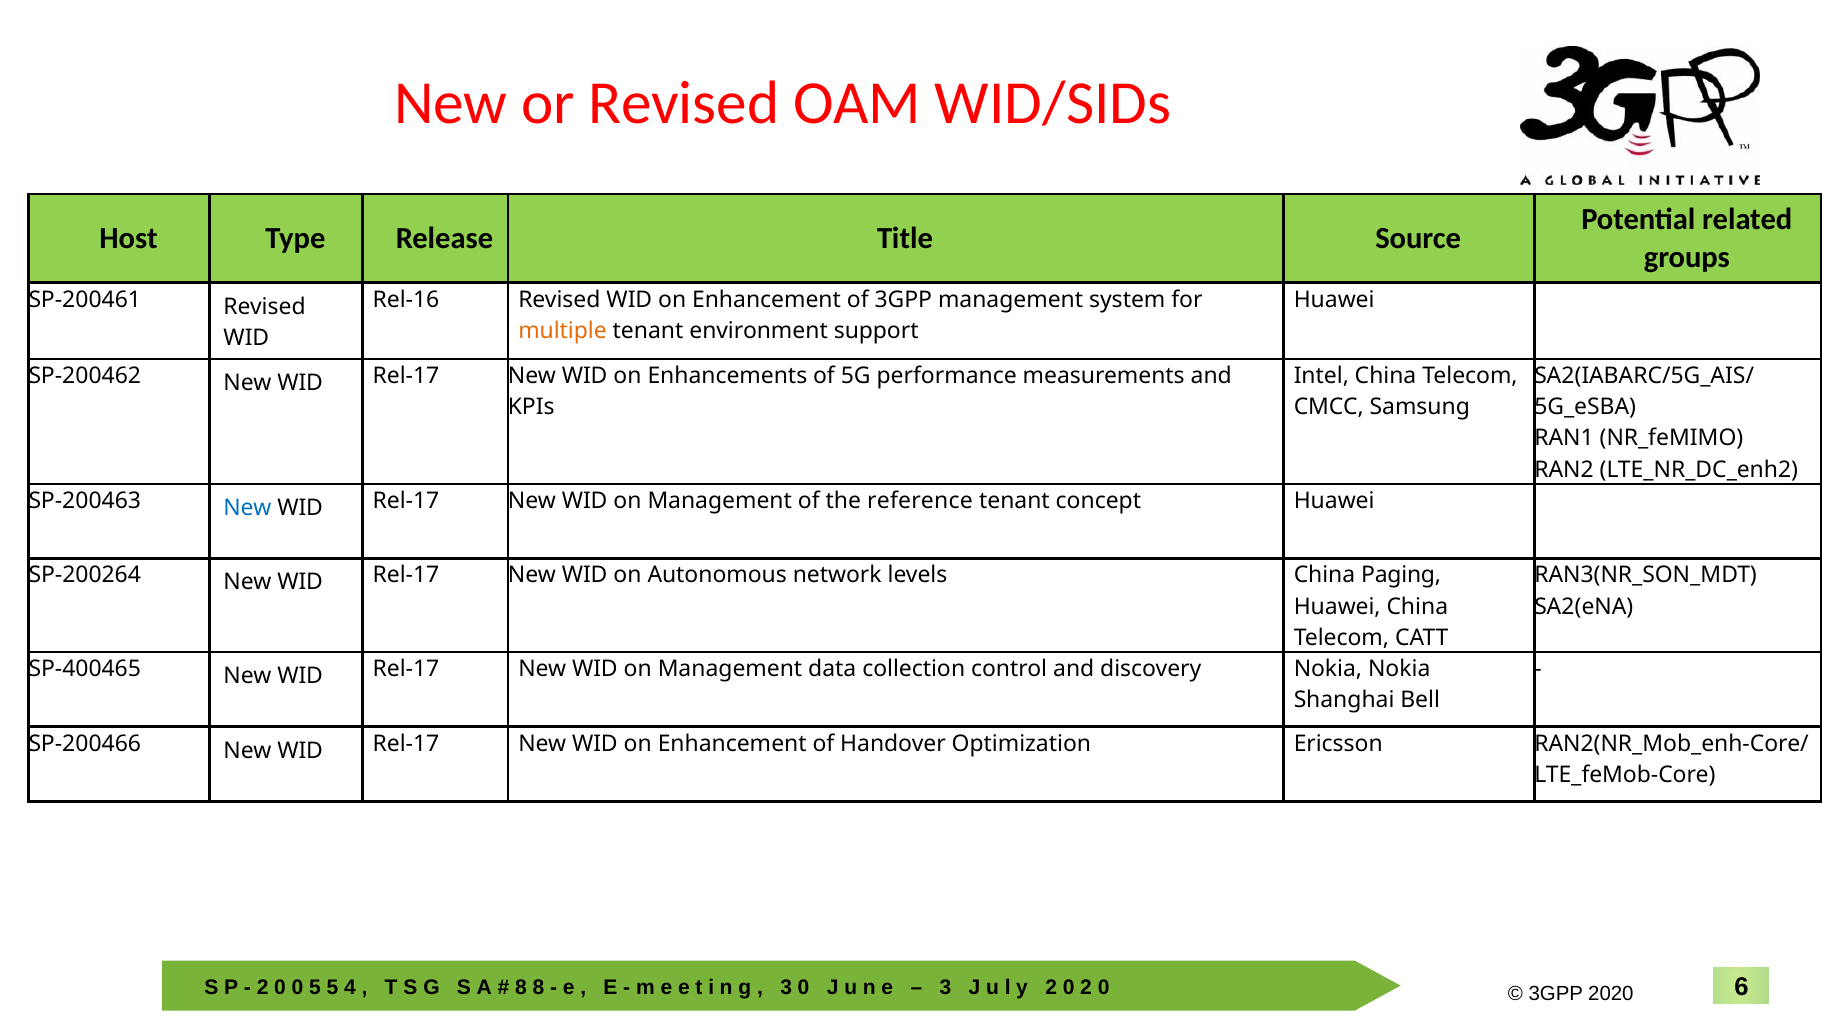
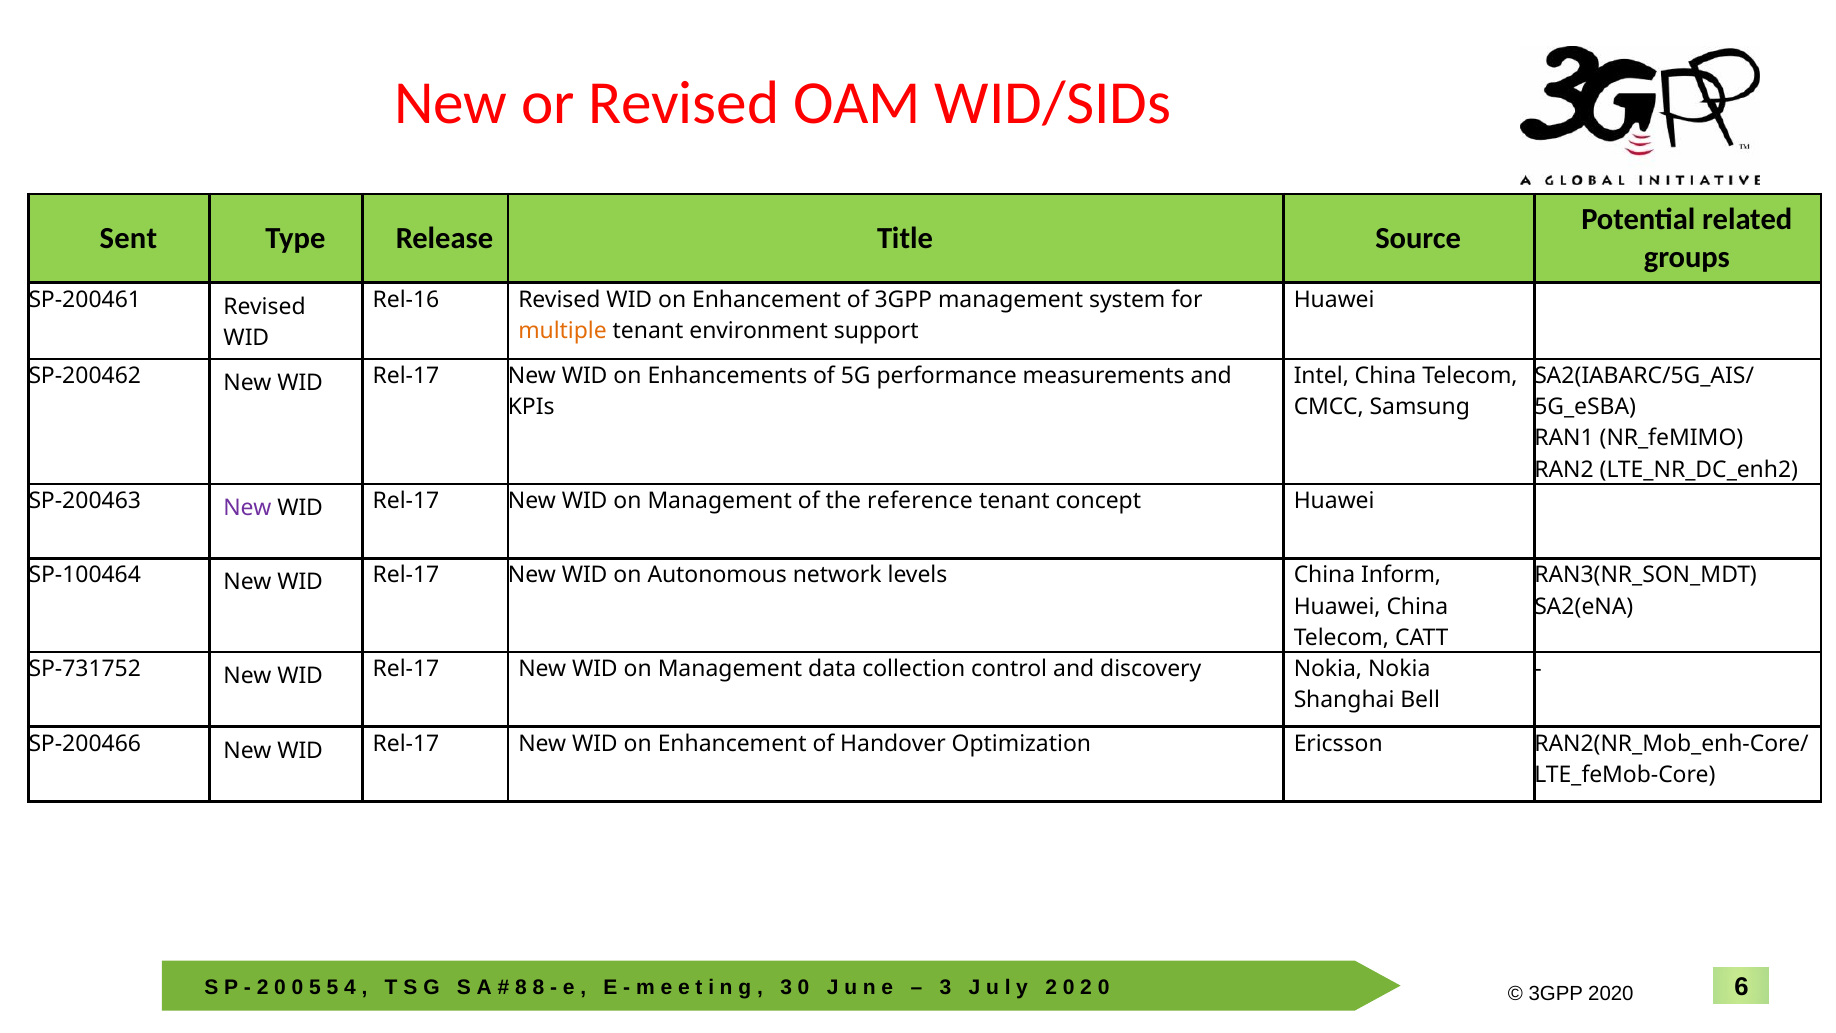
Host: Host -> Sent
New at (247, 508) colour: blue -> purple
SP-200264: SP-200264 -> SP-100464
Paging: Paging -> Inform
SP-400465: SP-400465 -> SP-731752
